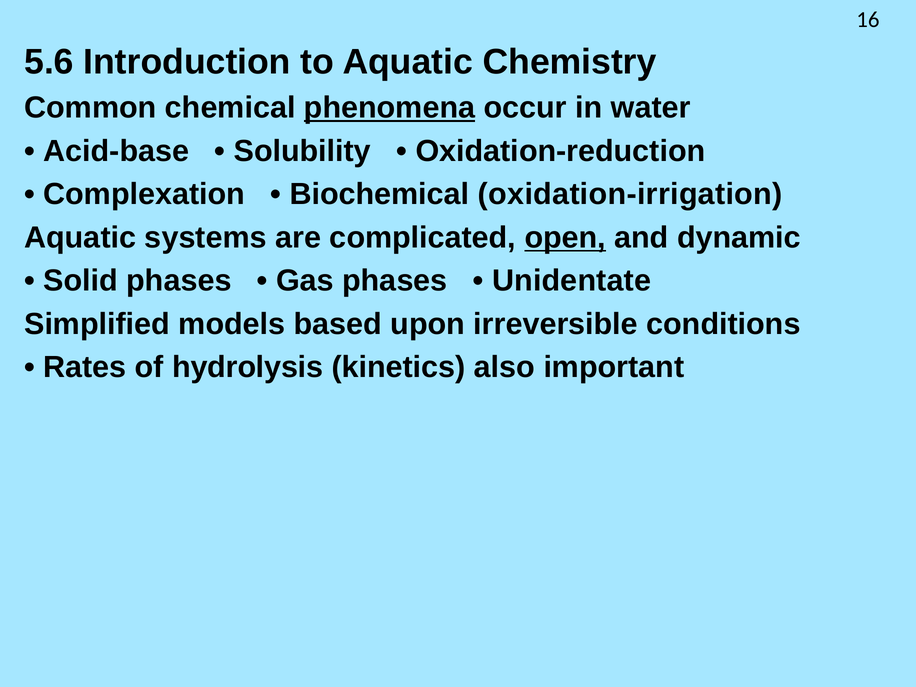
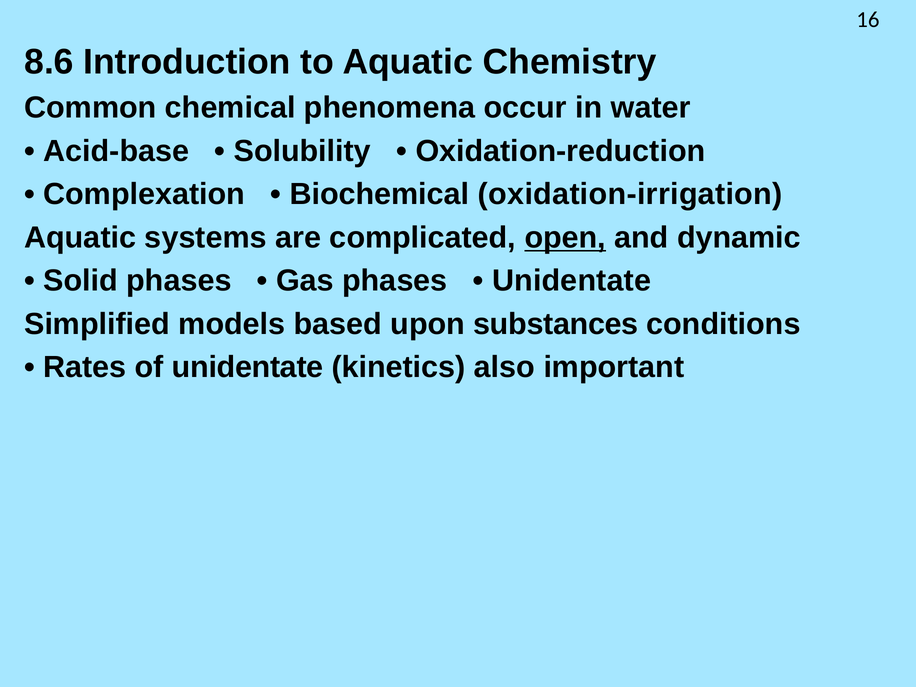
5.6: 5.6 -> 8.6
phenomena underline: present -> none
irreversible: irreversible -> substances
of hydrolysis: hydrolysis -> unidentate
